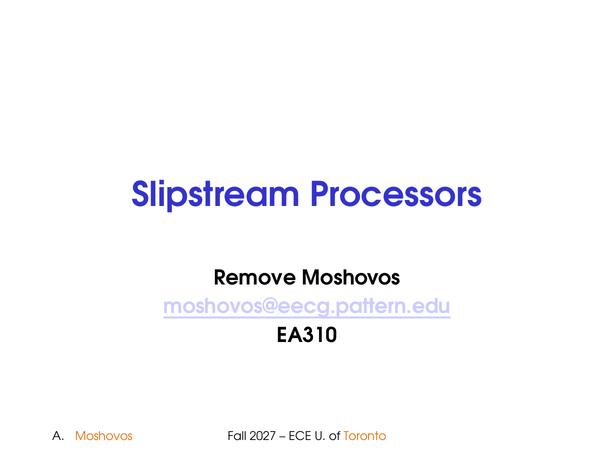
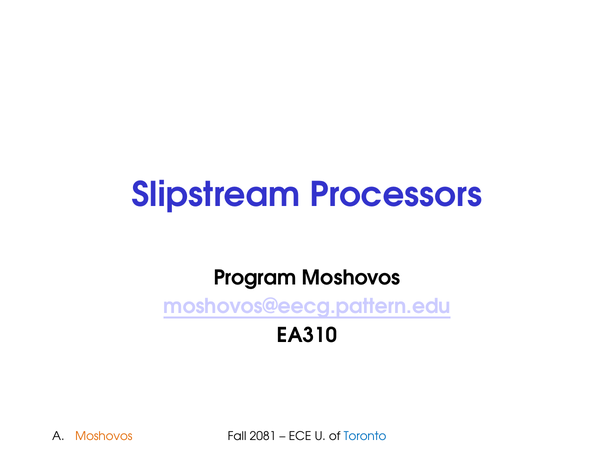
Remove: Remove -> Program
2027: 2027 -> 2081
Toronto colour: orange -> blue
